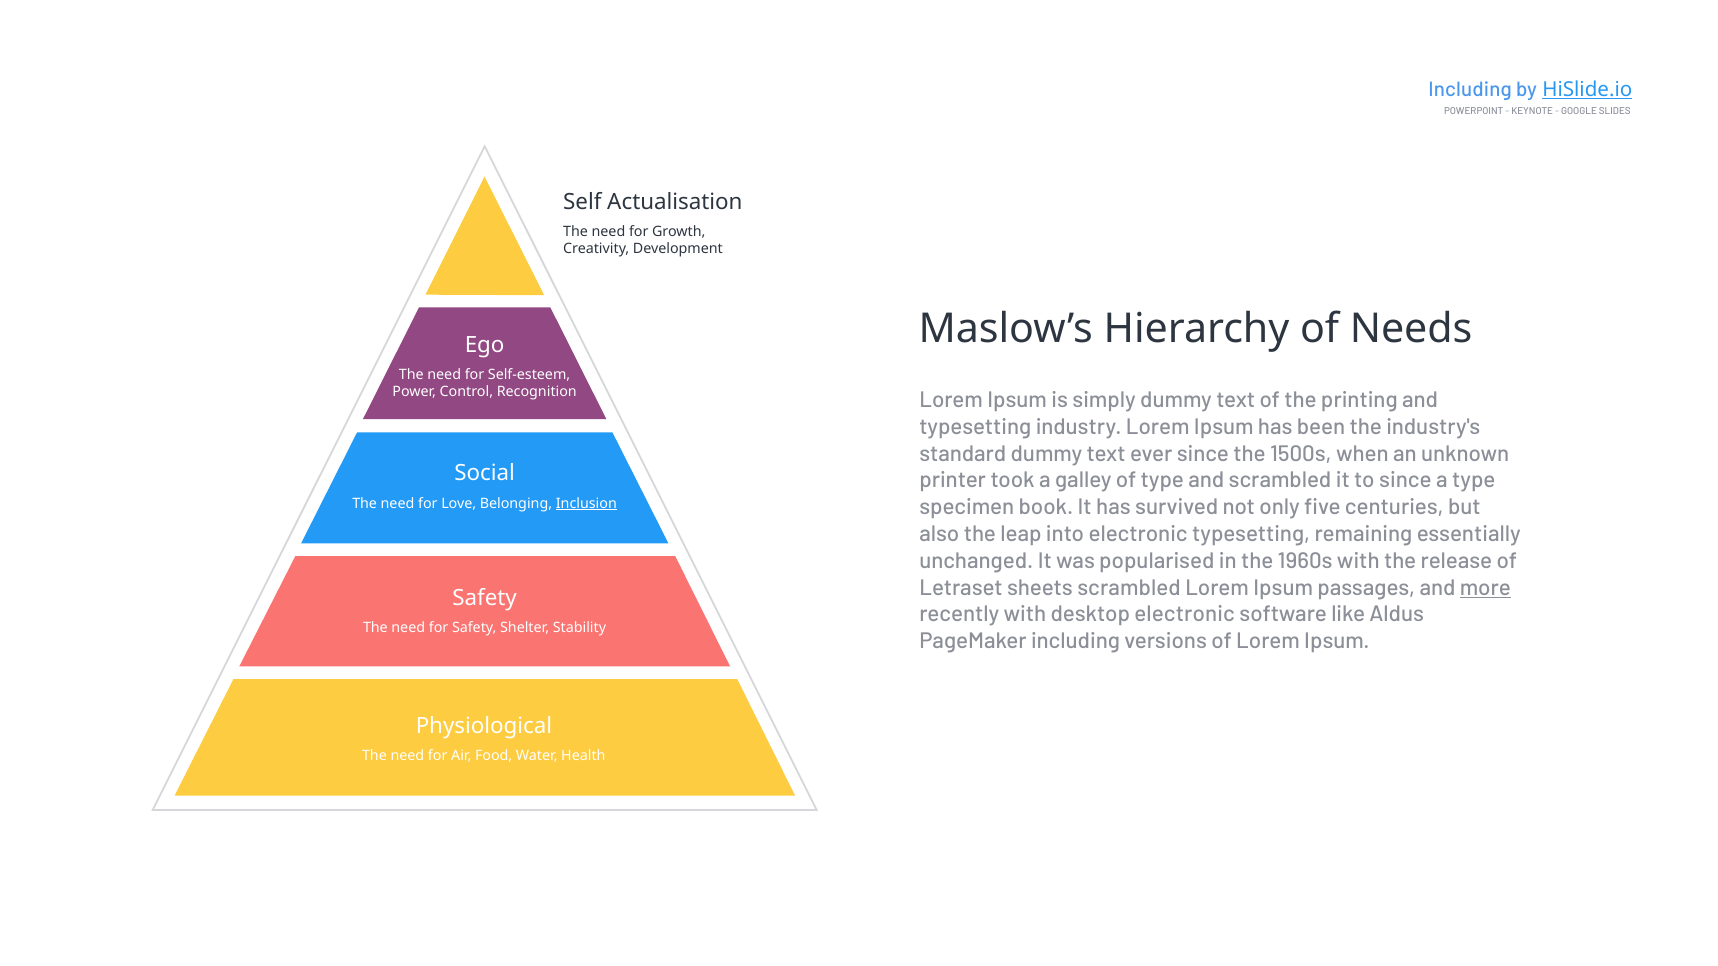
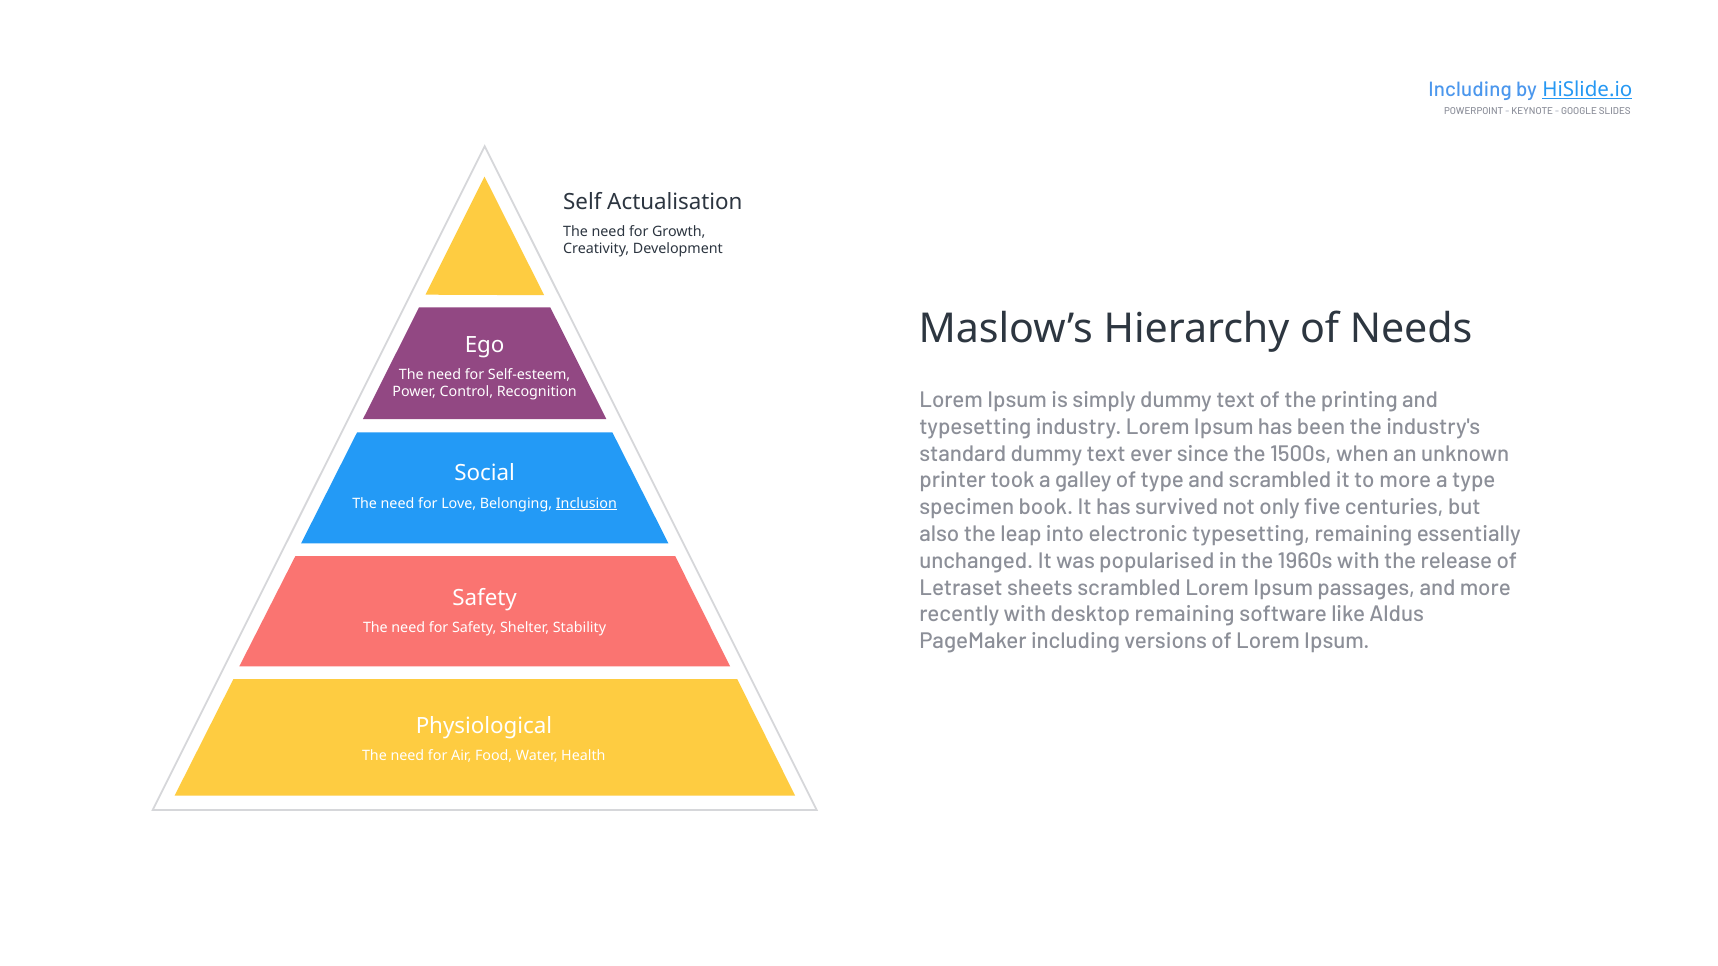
to since: since -> more
more at (1485, 588) underline: present -> none
desktop electronic: electronic -> remaining
